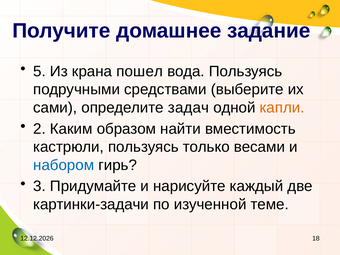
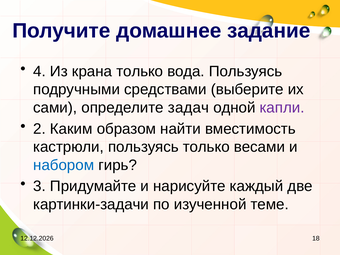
5: 5 -> 4
крана пошел: пошел -> только
капли colour: orange -> purple
